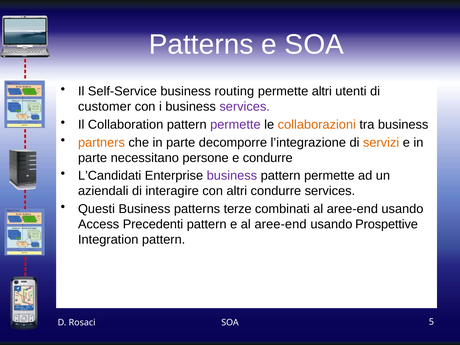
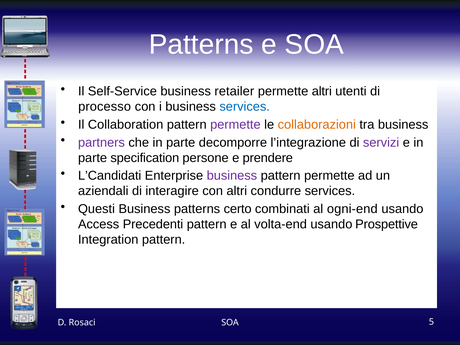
routing: routing -> retailer
customer: customer -> processo
services at (245, 107) colour: purple -> blue
partners colour: orange -> purple
servizi colour: orange -> purple
necessitano: necessitano -> specification
e condurre: condurre -> prendere
terze: terze -> certo
combinati al aree-end: aree-end -> ogni-end
e al aree-end: aree-end -> volta-end
